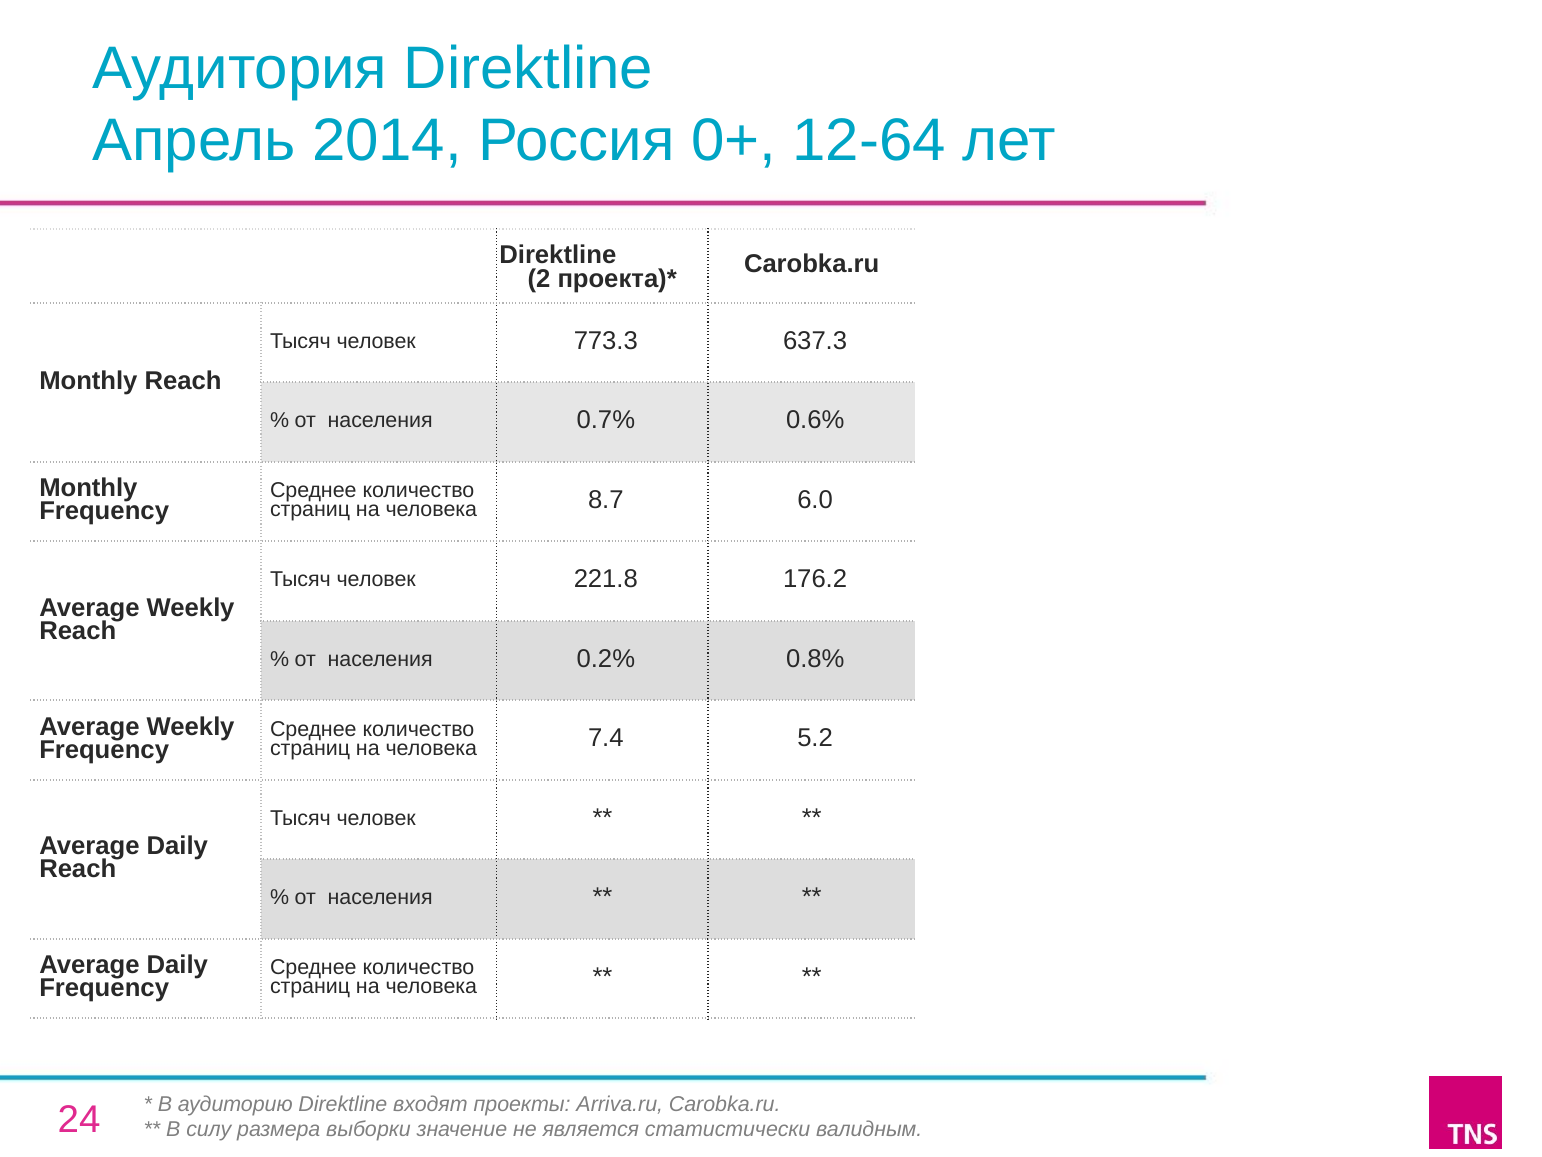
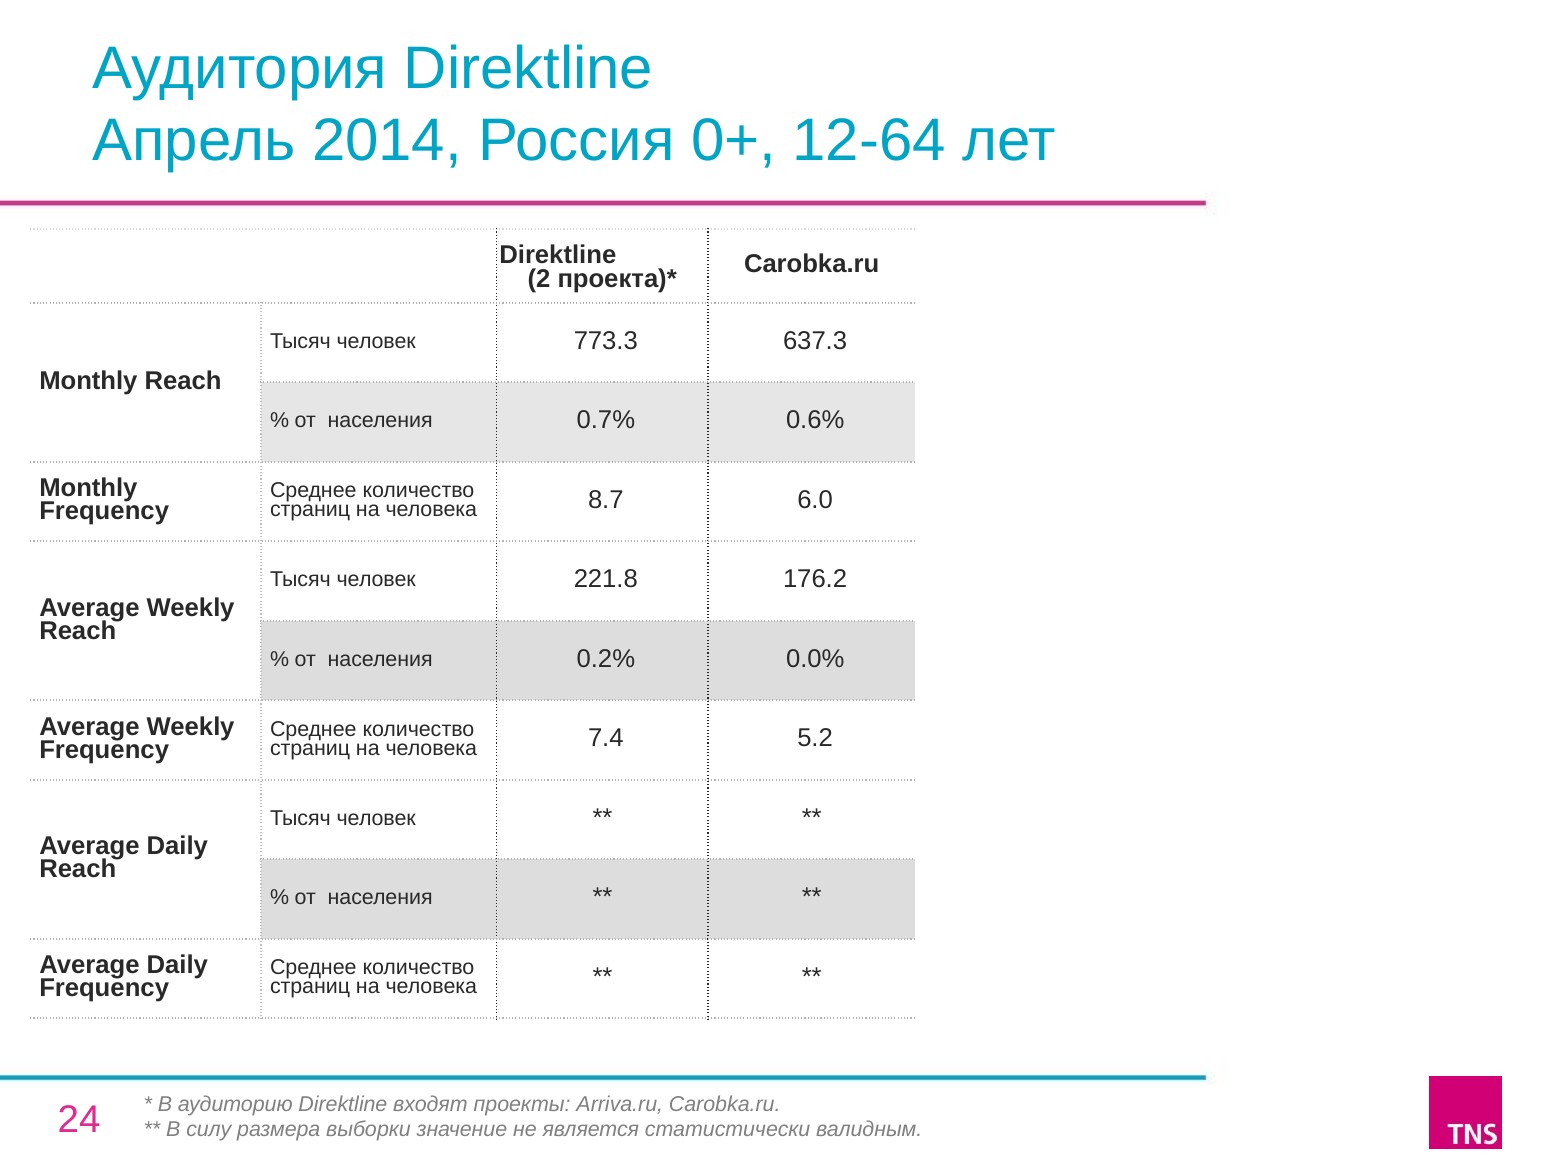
0.8%: 0.8% -> 0.0%
